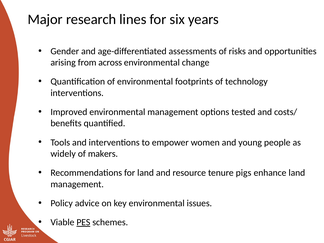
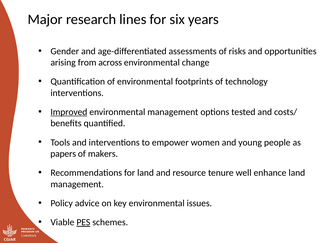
Improved underline: none -> present
widely: widely -> papers
pigs: pigs -> well
